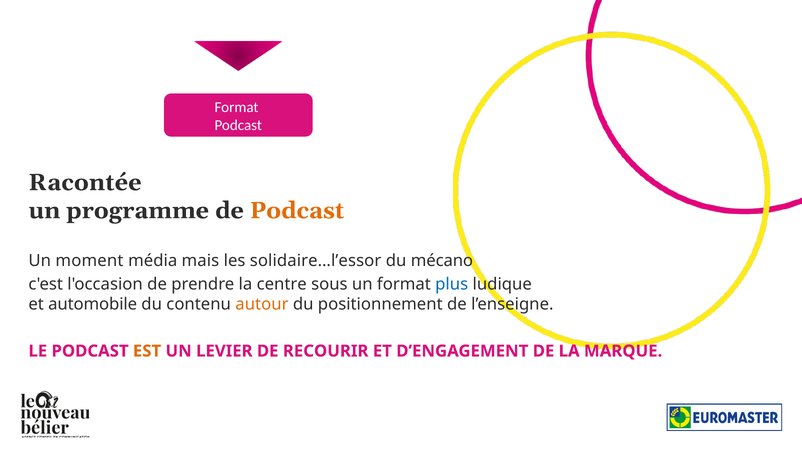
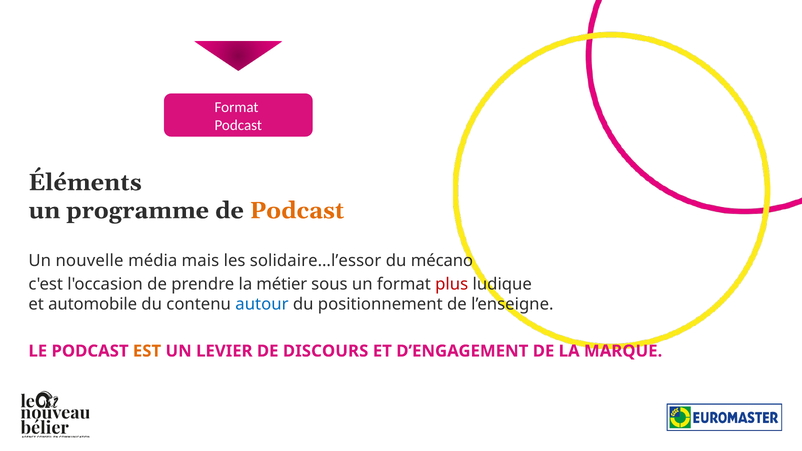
Racontée: Racontée -> Éléments
moment: moment -> nouvelle
centre: centre -> métier
plus colour: blue -> red
autour colour: orange -> blue
RECOURIR: RECOURIR -> DISCOURS
